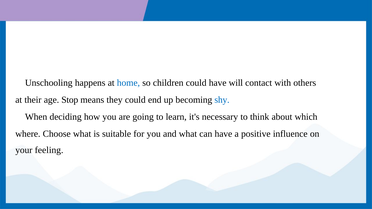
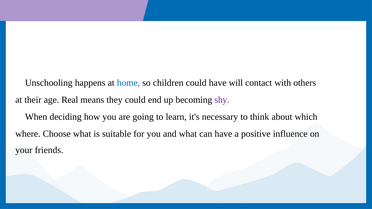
Stop: Stop -> Real
shy colour: blue -> purple
feeling: feeling -> friends
